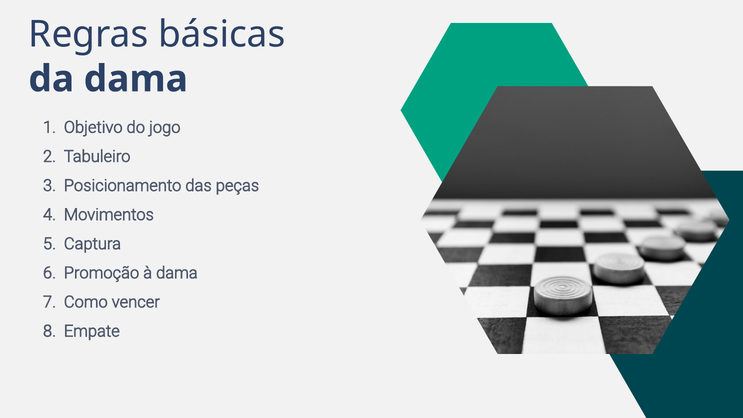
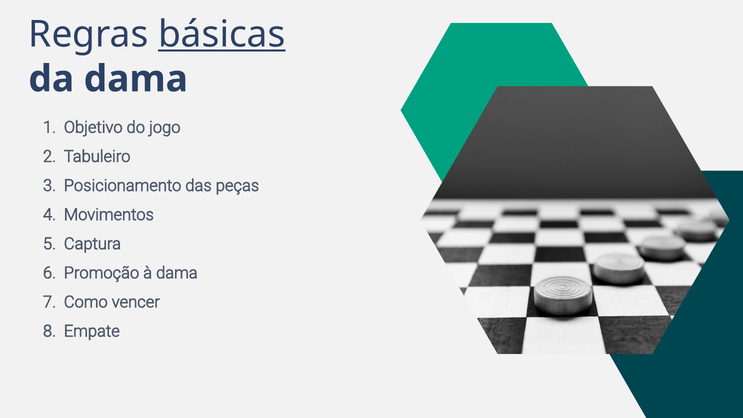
básicas underline: none -> present
